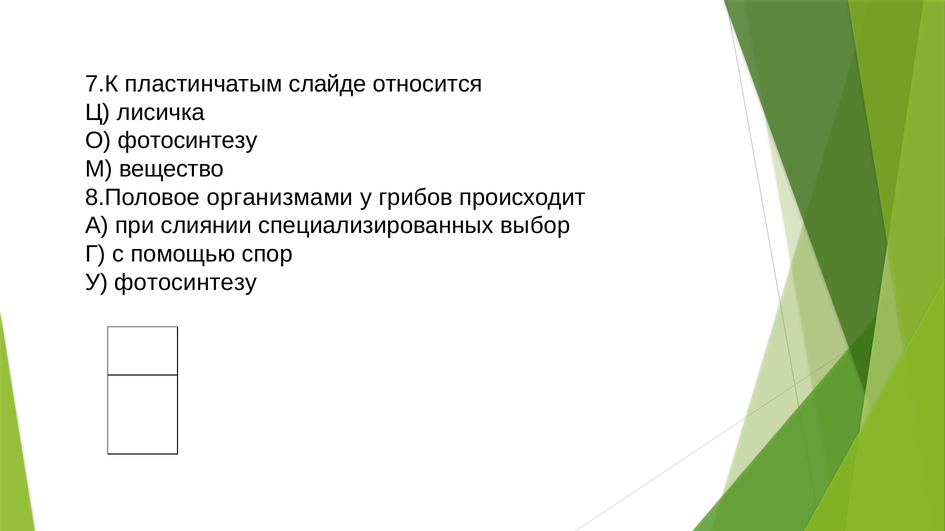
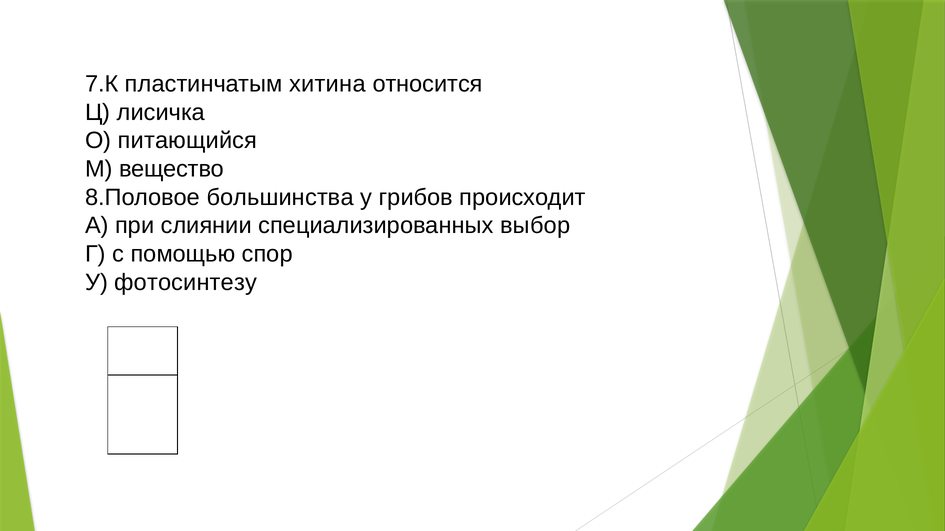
слайде: слайде -> хитина
О фотосинтезу: фотосинтезу -> питающийся
организмами: организмами -> большинства
